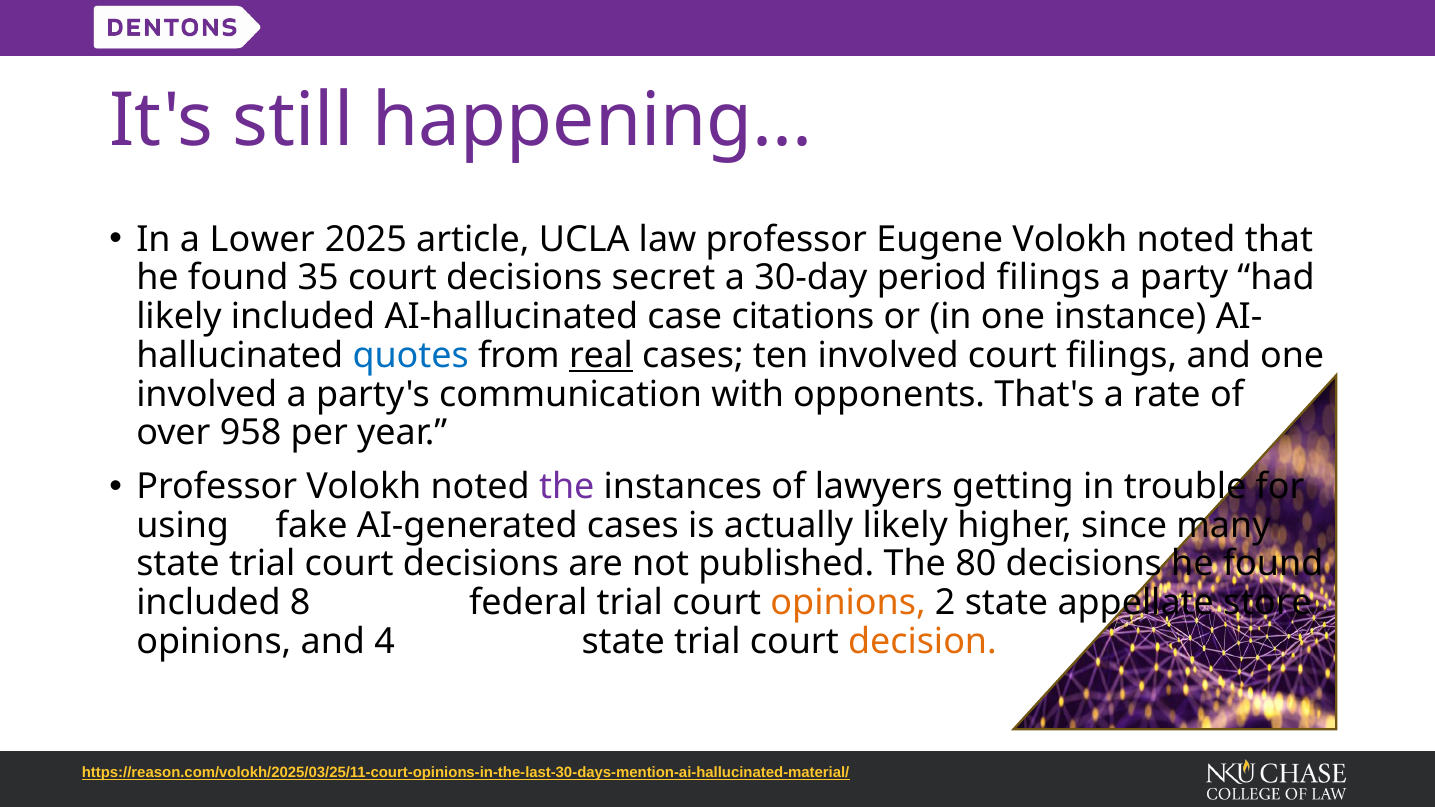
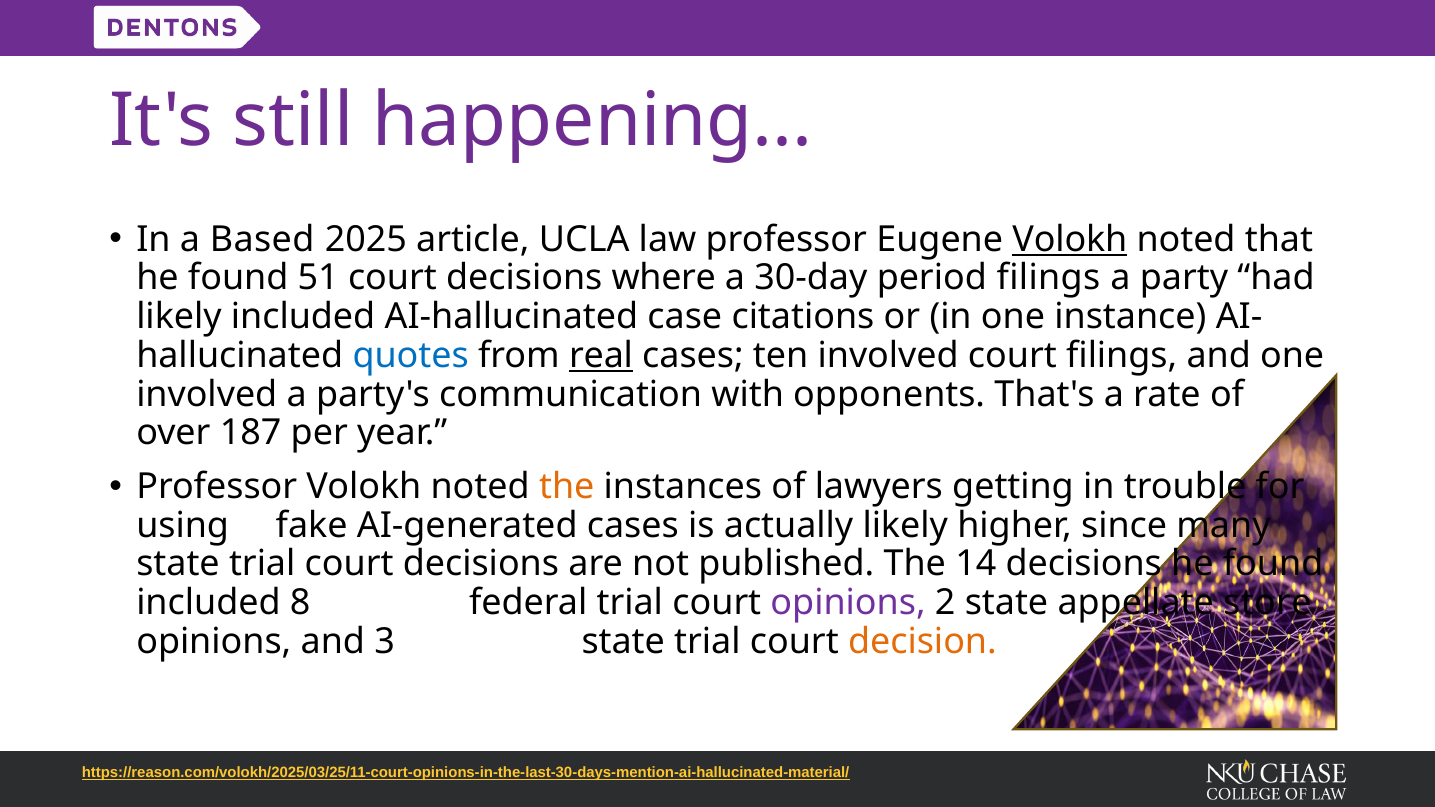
Lower: Lower -> Based
Volokh at (1070, 239) underline: none -> present
35: 35 -> 51
secret: secret -> where
958: 958 -> 187
the at (567, 487) colour: purple -> orange
80: 80 -> 14
opinions at (848, 603) colour: orange -> purple
4: 4 -> 3
